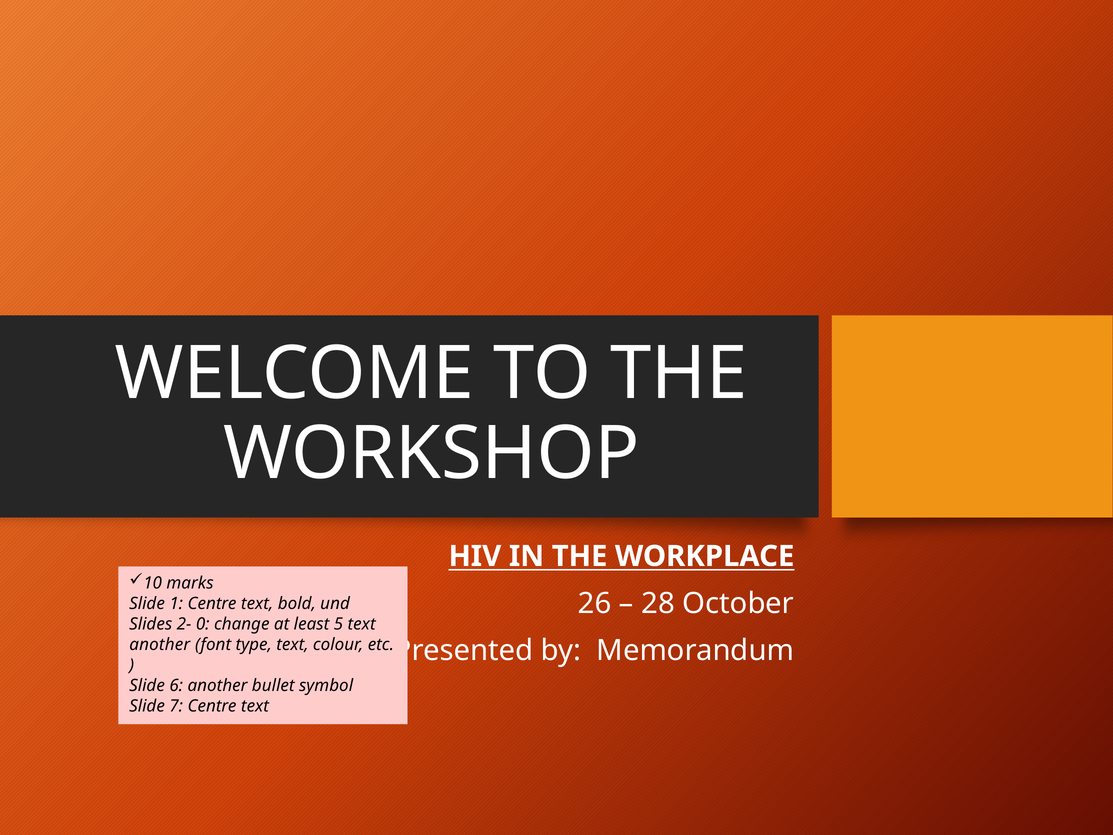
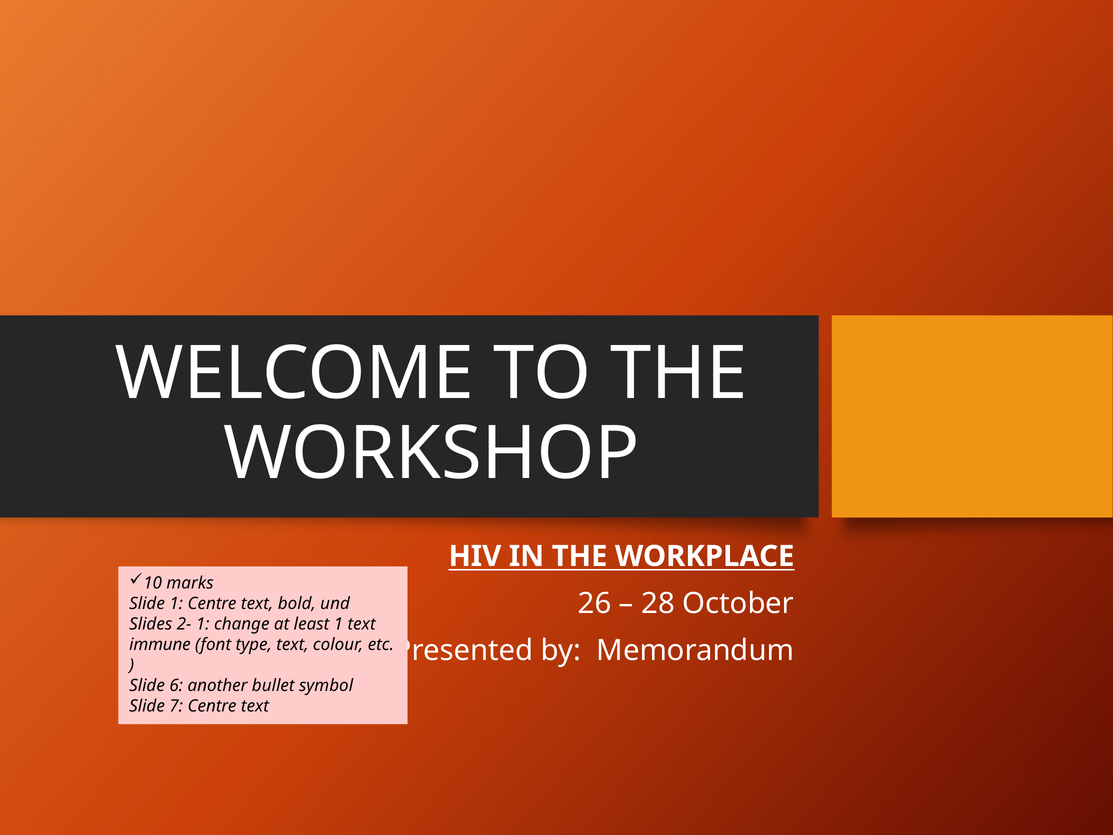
2- 0: 0 -> 1
least 5: 5 -> 1
another at (160, 644): another -> immune
